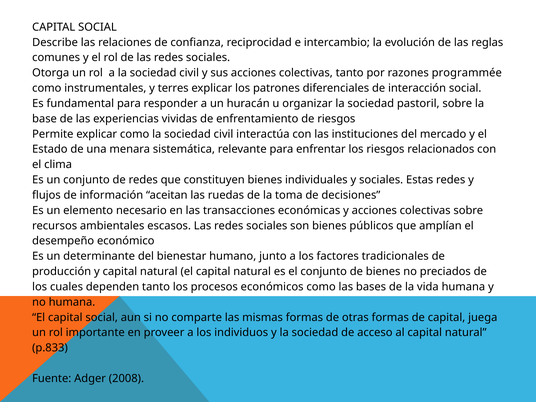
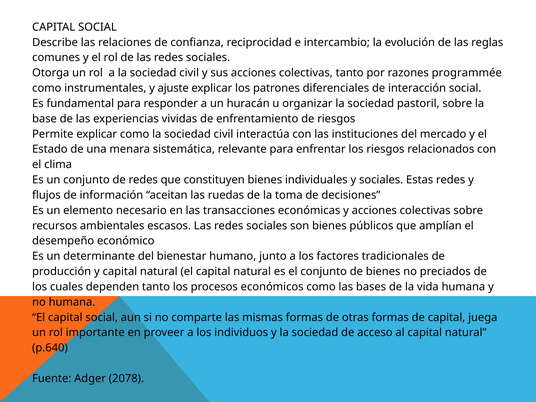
terres: terres -> ajuste
p.833: p.833 -> p.640
2008: 2008 -> 2078
